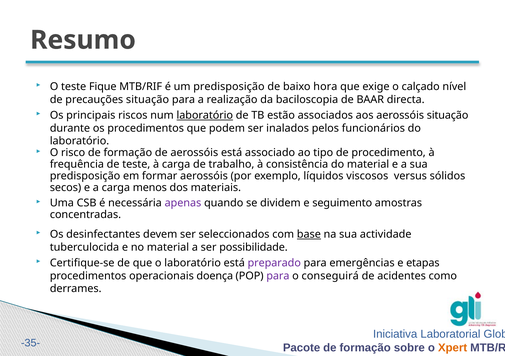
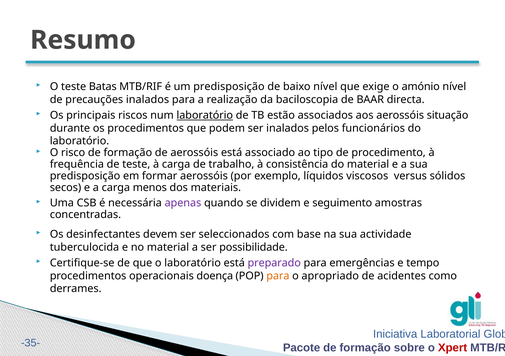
Fique: Fique -> Batas
baixo hora: hora -> nível
calçado: calçado -> amónio
precauções situação: situação -> inalados
base underline: present -> none
etapas: etapas -> tempo
para at (278, 276) colour: purple -> orange
conseguirá: conseguirá -> apropriado
Xpert colour: orange -> red
